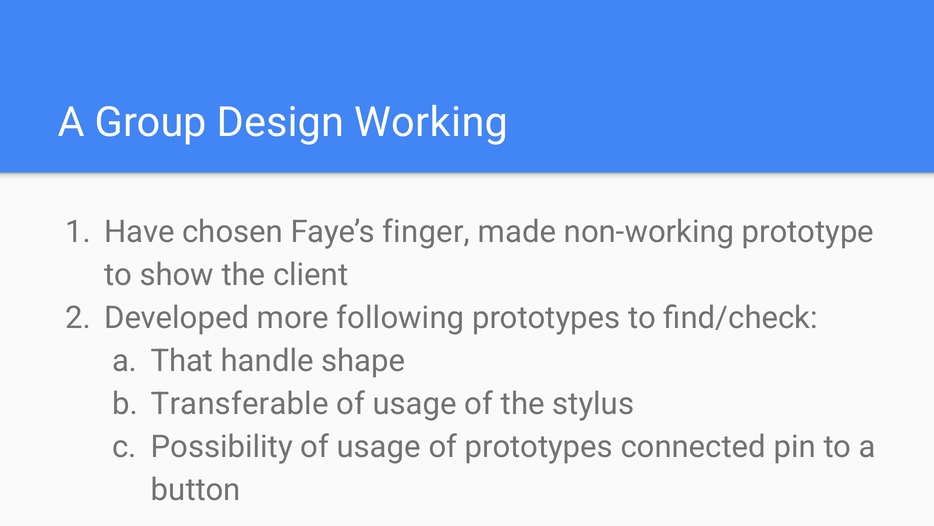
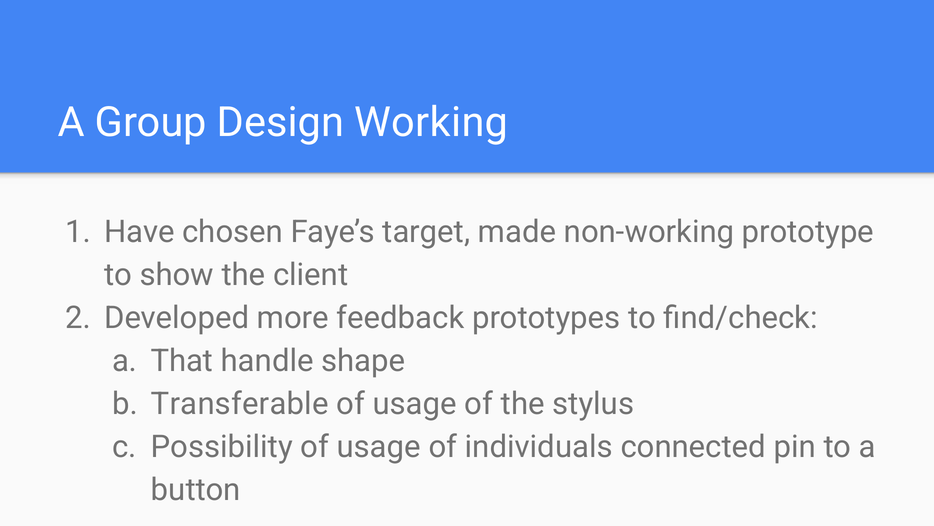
finger: finger -> target
following: following -> feedback
of prototypes: prototypes -> individuals
